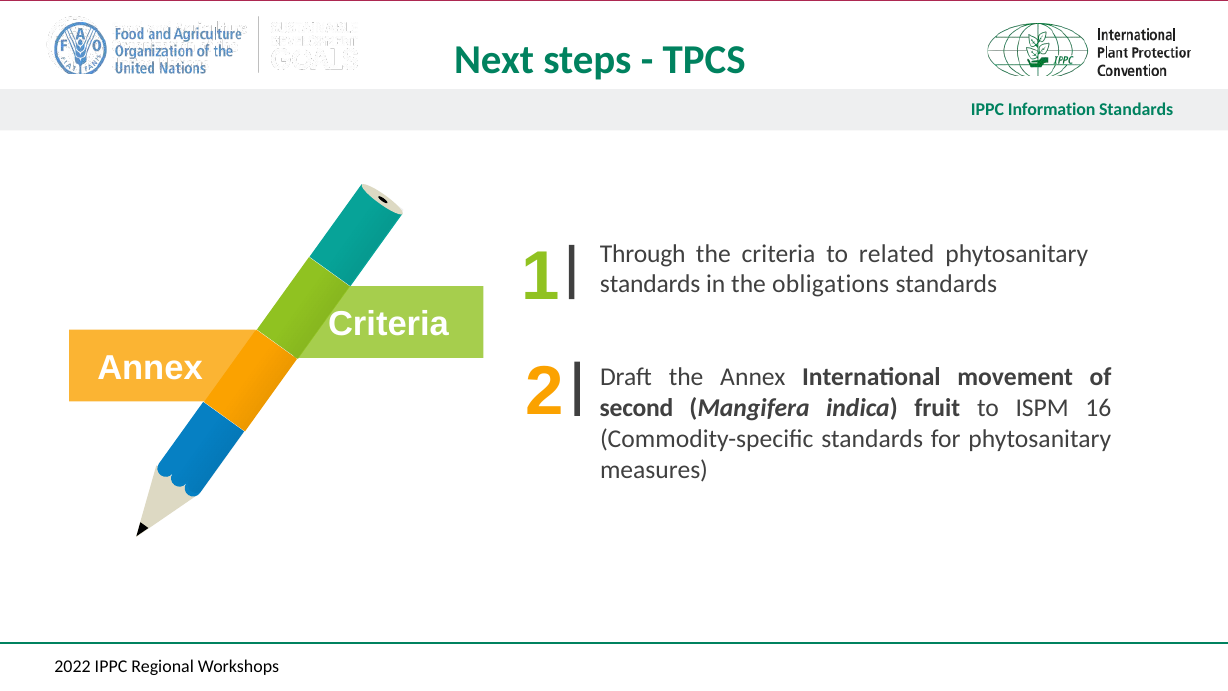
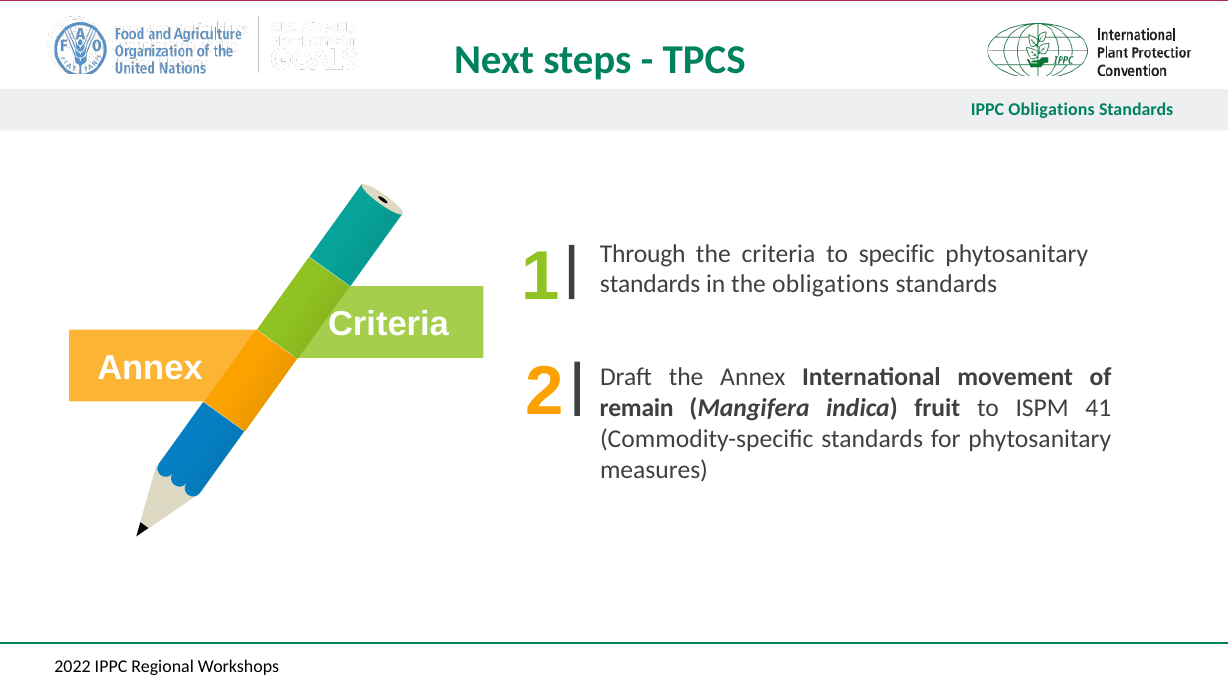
Information at (1052, 110): Information -> Obligations
related: related -> specific
second: second -> remain
16: 16 -> 41
